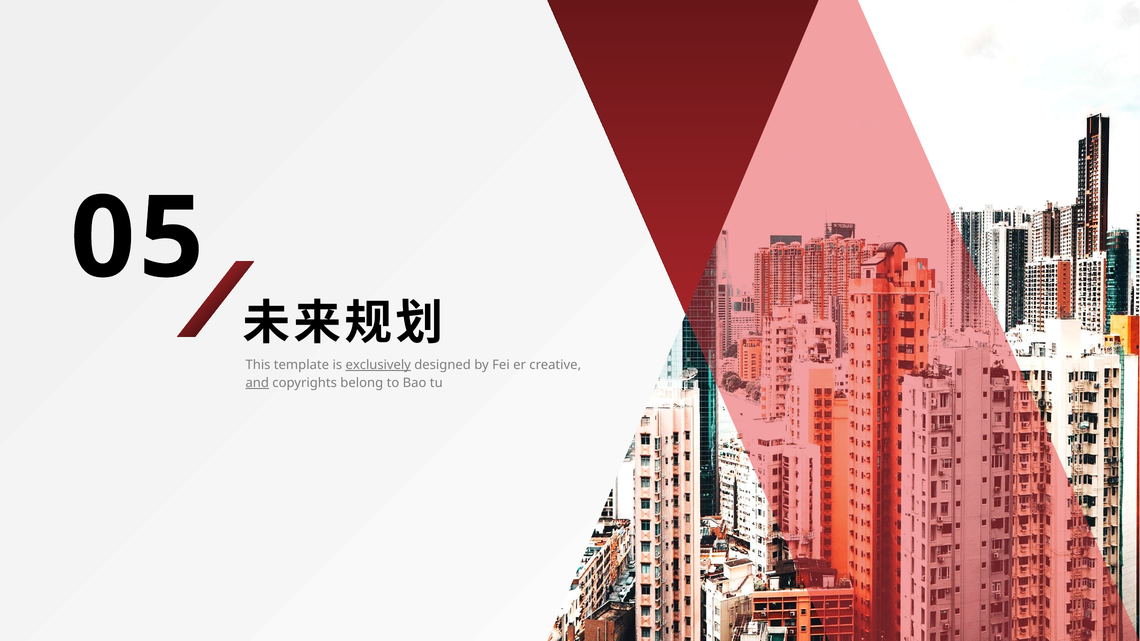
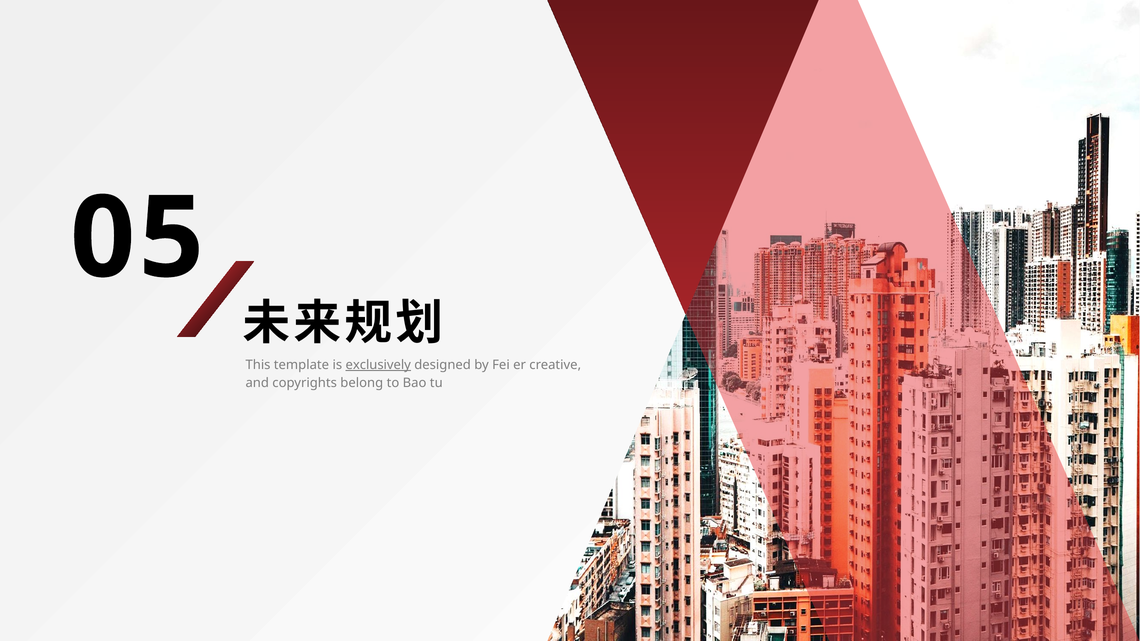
and underline: present -> none
